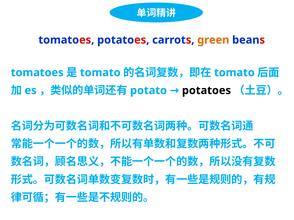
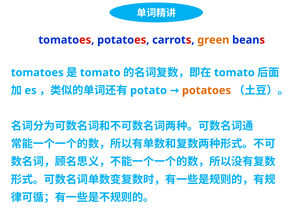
potatoes at (206, 91) colour: black -> orange
